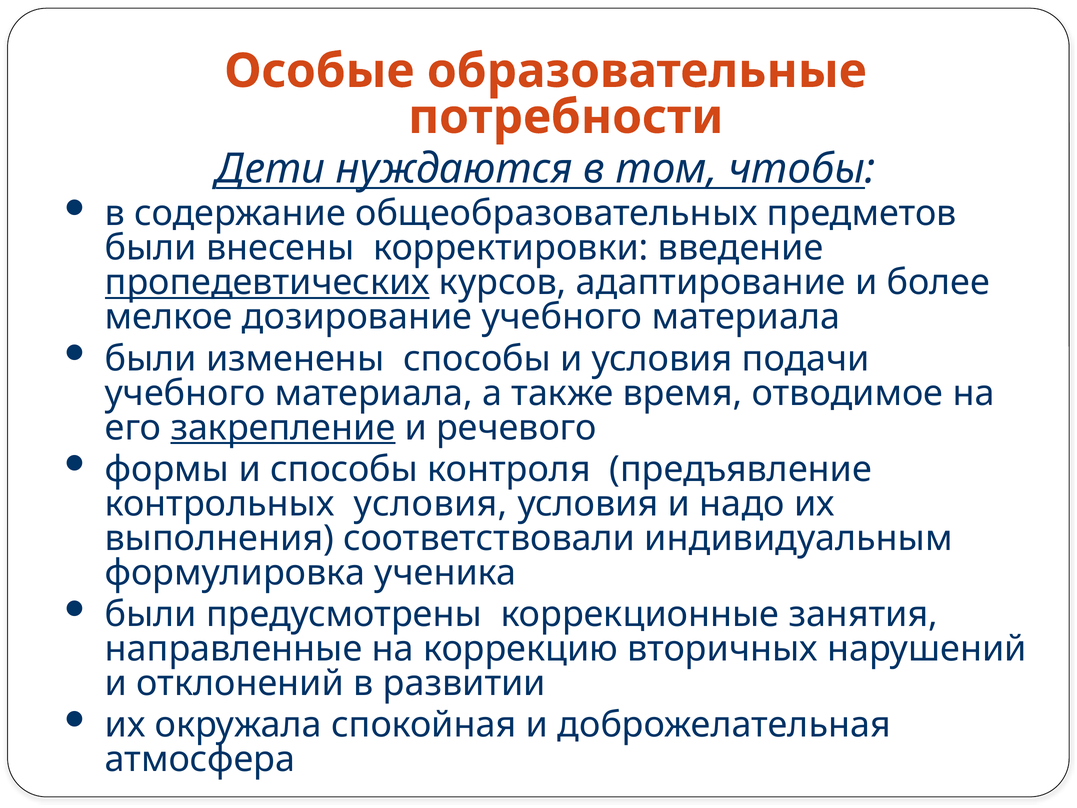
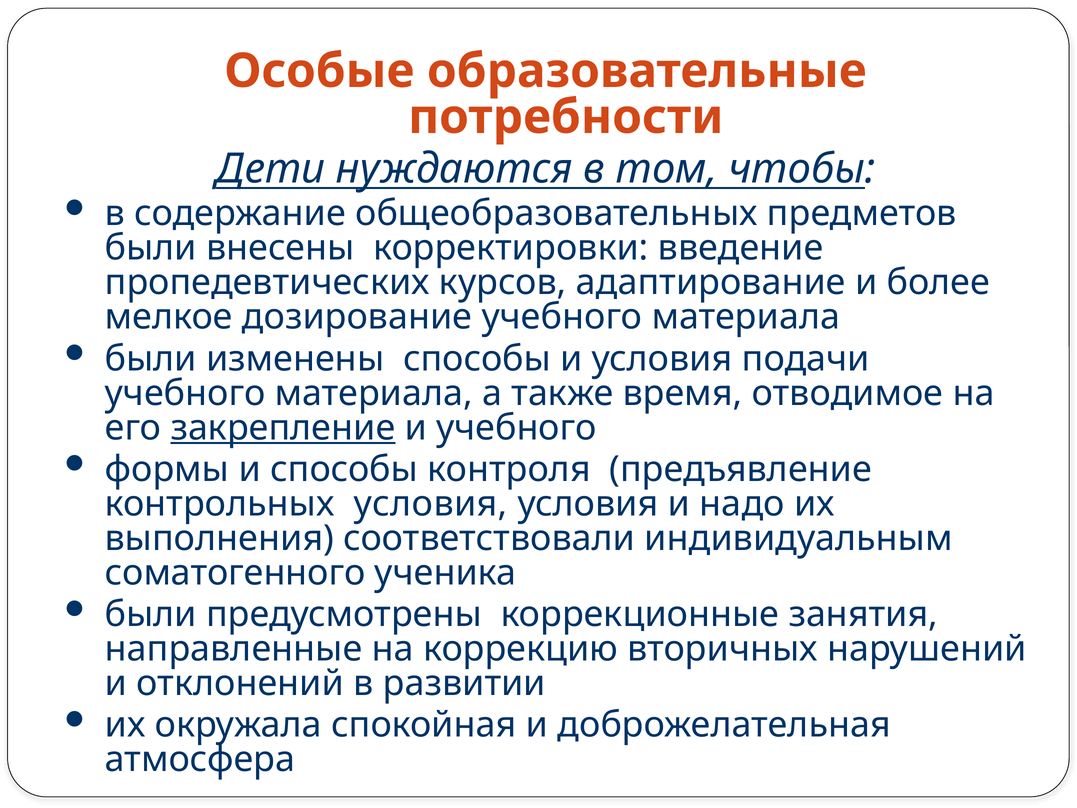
пропедевтических underline: present -> none
и речевого: речевого -> учебного
формулировка: формулировка -> соматогенного
